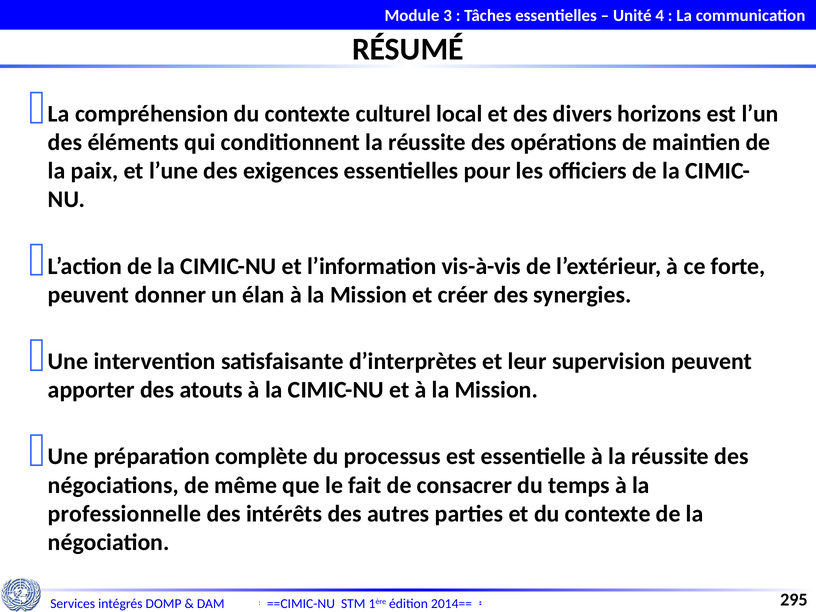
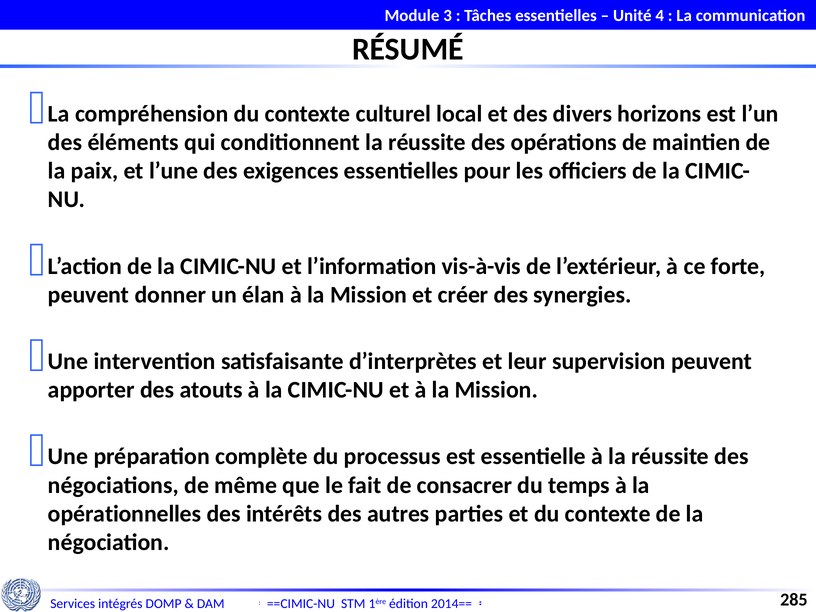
professionnelle: professionnelle -> opérationnelles
295: 295 -> 285
